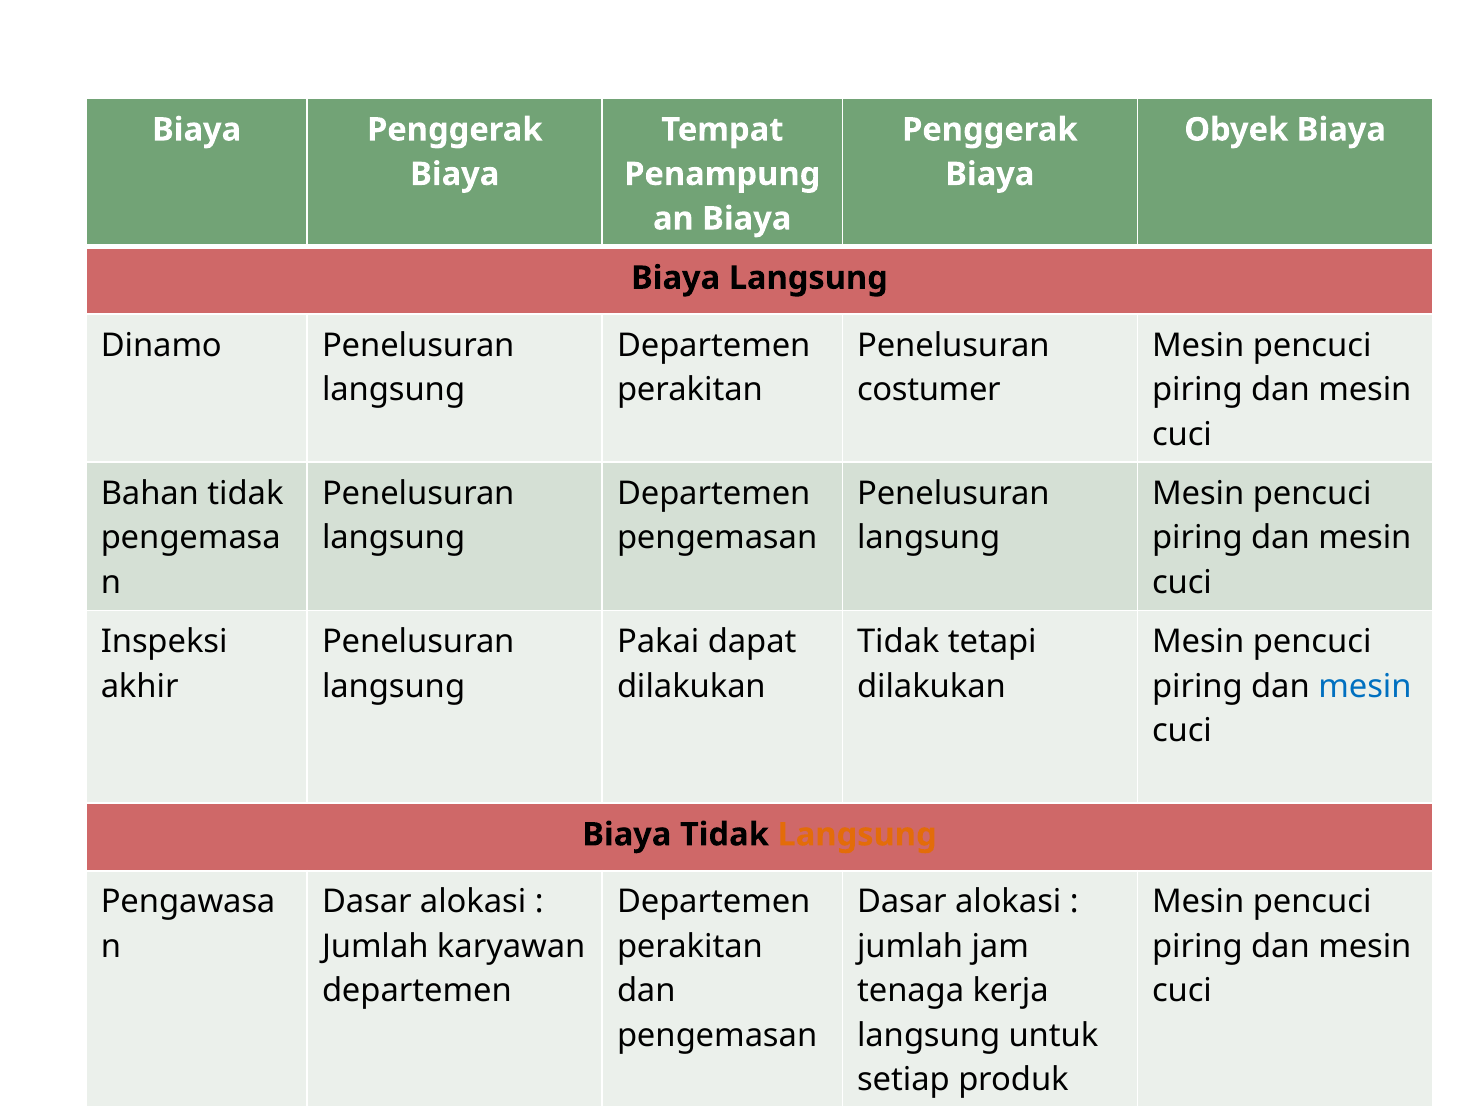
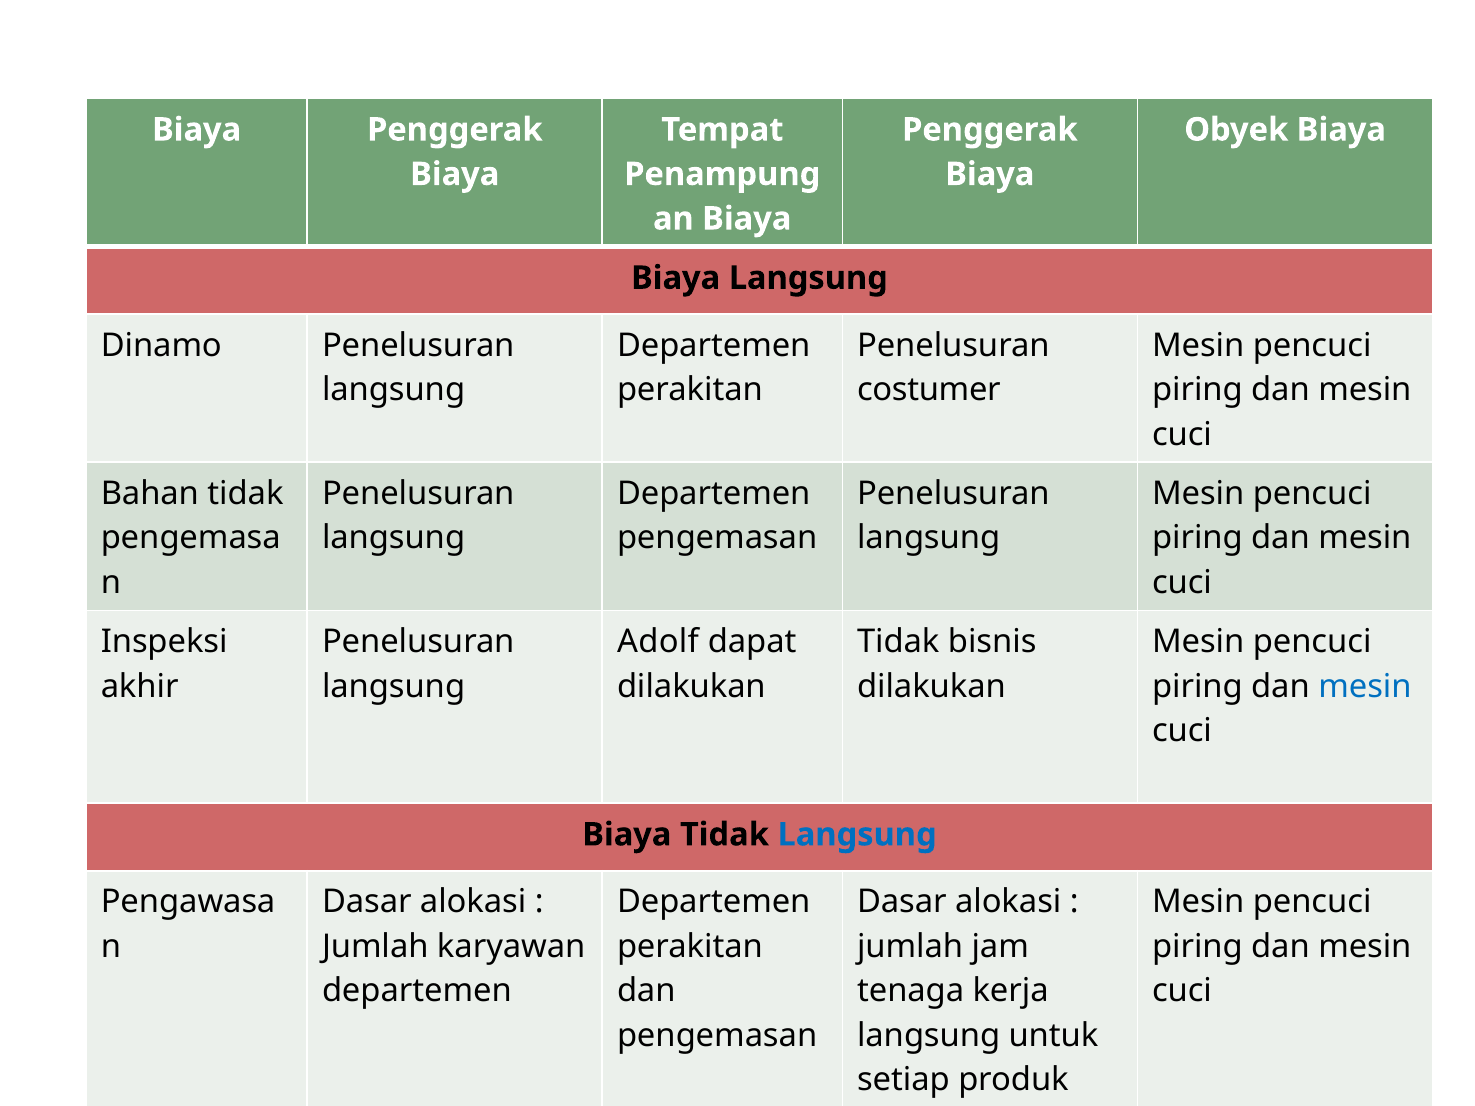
Pakai: Pakai -> Adolf
tetapi: tetapi -> bisnis
Langsung at (857, 835) colour: orange -> blue
